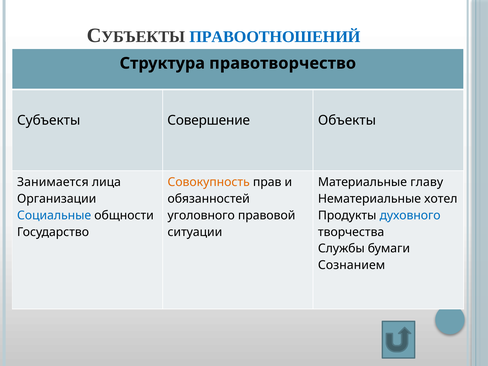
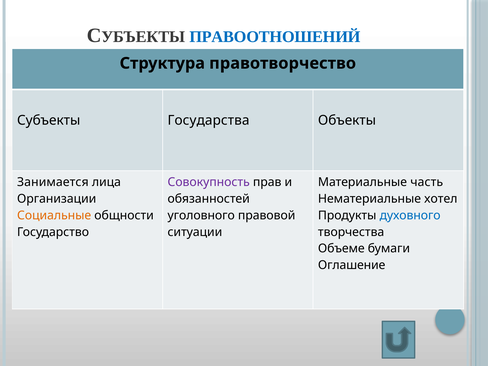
Совершение: Совершение -> Государства
Совокупность colour: orange -> purple
главу: главу -> часть
Социальные colour: blue -> orange
Службы: Службы -> Объеме
Сознанием: Сознанием -> Оглашение
